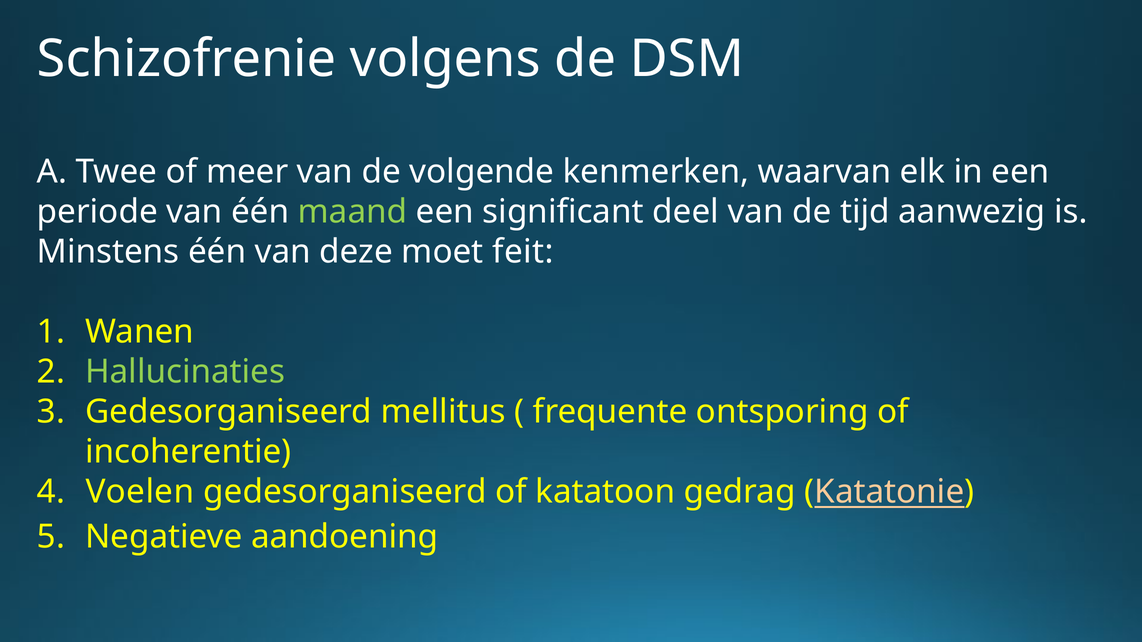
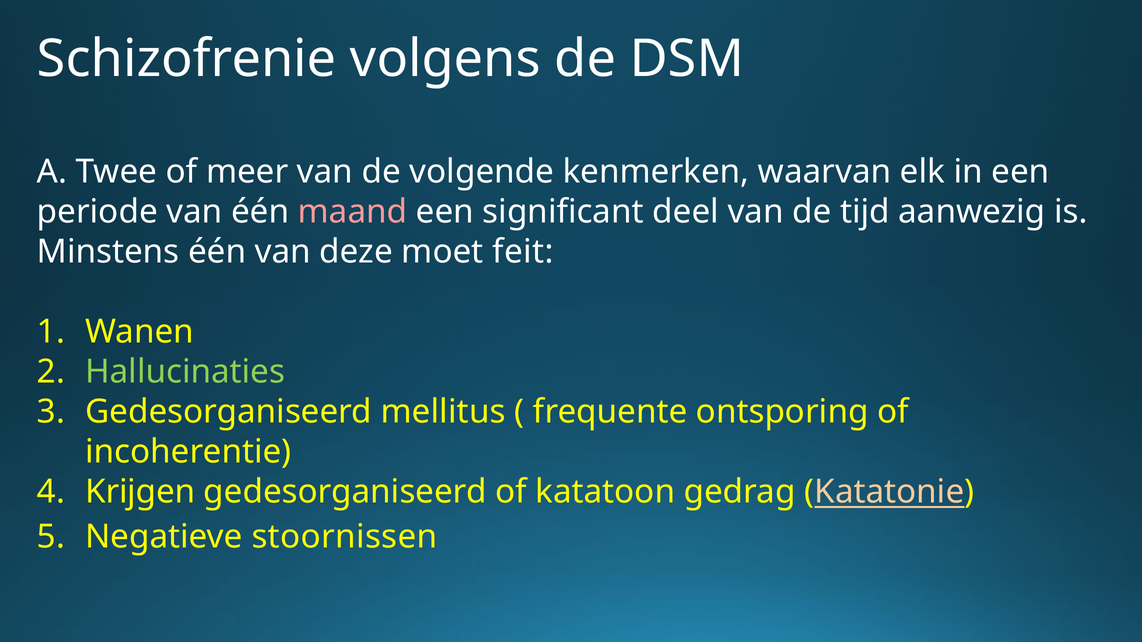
maand colour: light green -> pink
Voelen: Voelen -> Krijgen
aandoening: aandoening -> stoornissen
